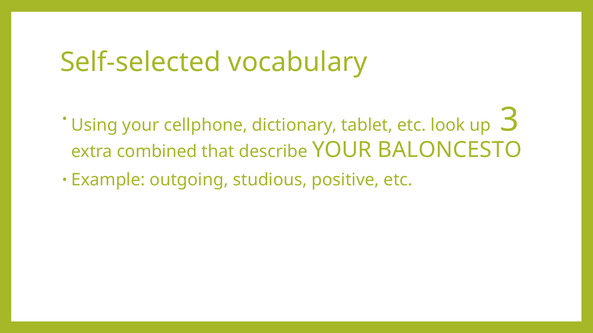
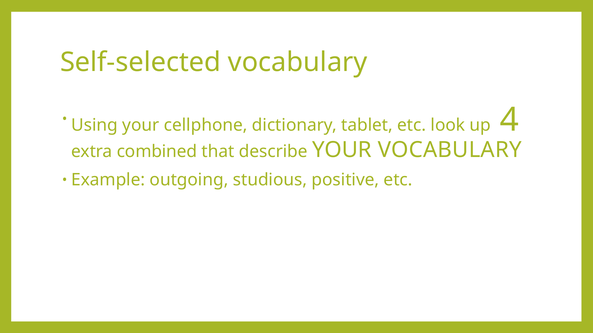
3: 3 -> 4
YOUR BALONCESTO: BALONCESTO -> VOCABULARY
